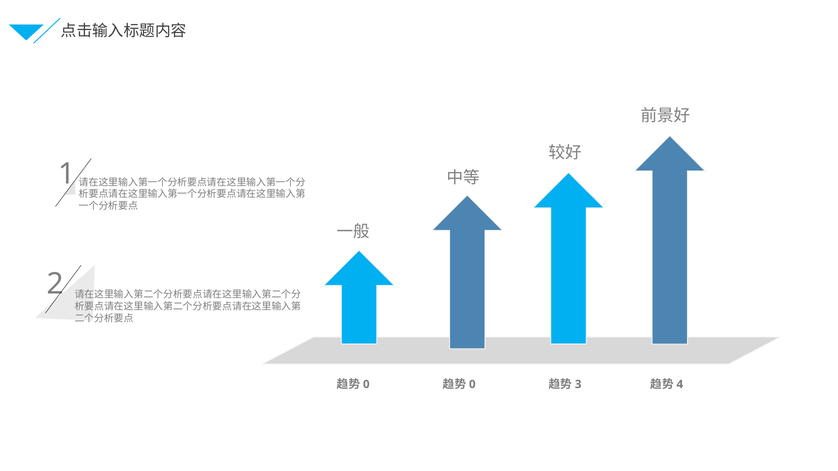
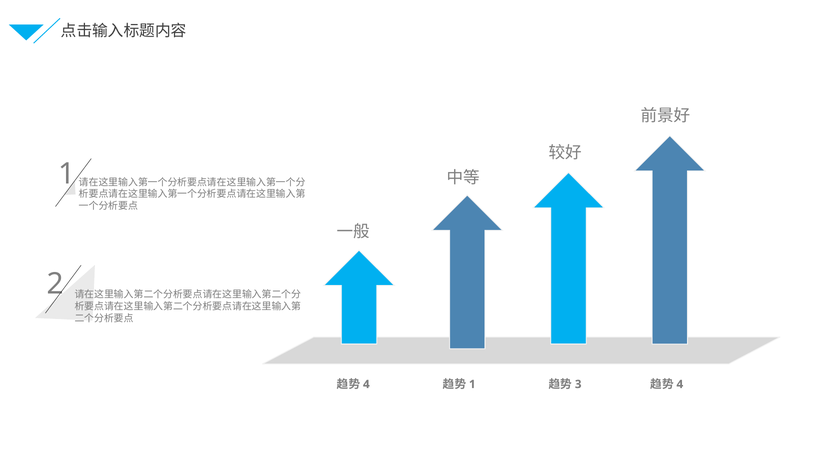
0 at (366, 385): 0 -> 4
0 at (472, 385): 0 -> 1
